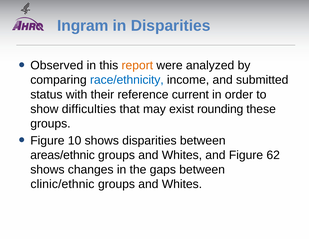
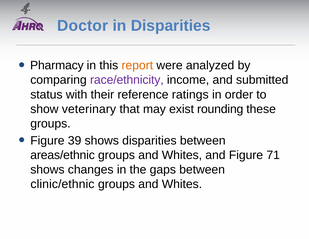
Ingram: Ingram -> Doctor
Observed: Observed -> Pharmacy
race/ethnicity colour: blue -> purple
current: current -> ratings
difficulties: difficulties -> veterinary
10: 10 -> 39
62: 62 -> 71
